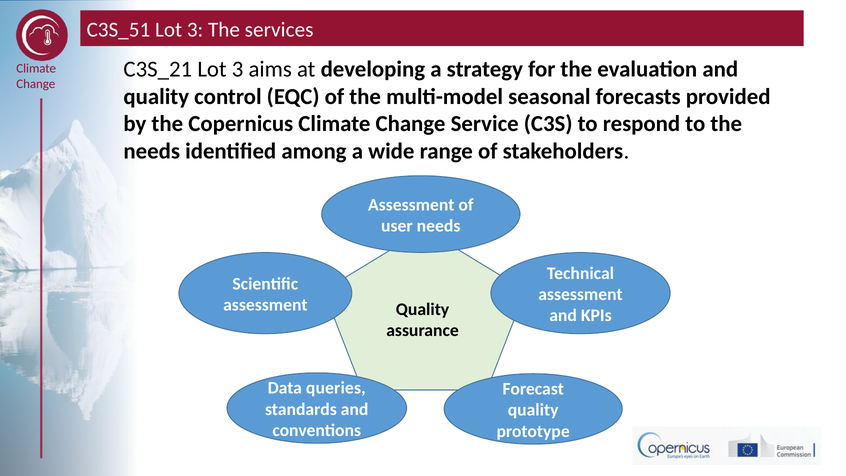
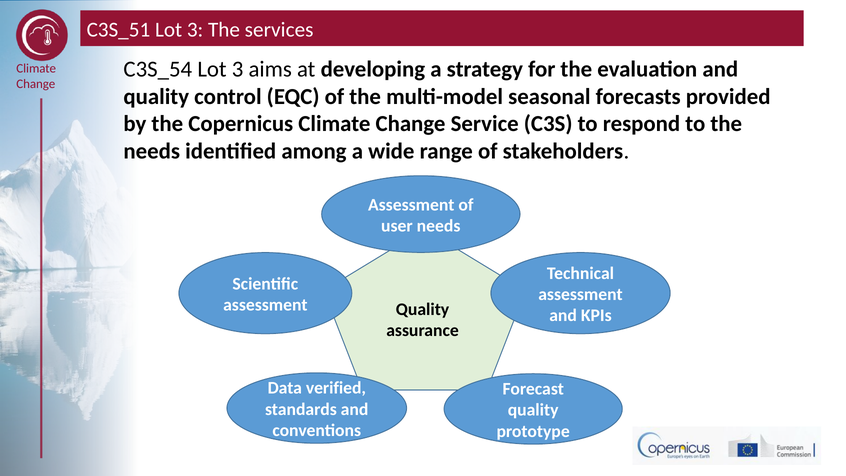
C3S_21: C3S_21 -> C3S_54
queries: queries -> verified
